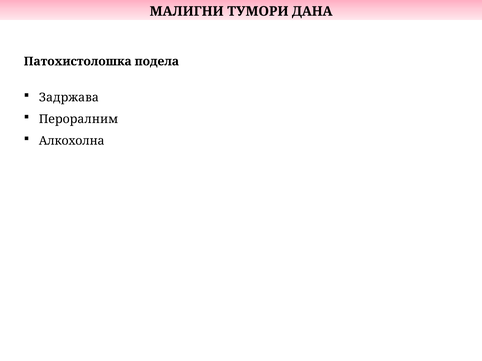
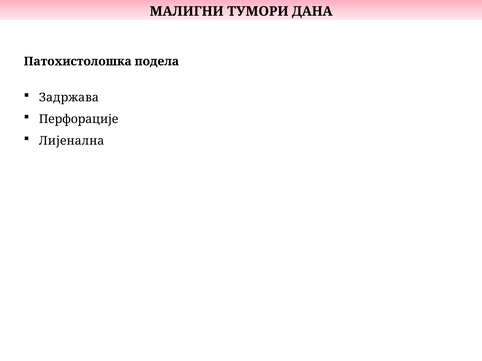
Пероралним: Пероралним -> Перфорације
Алкохолна: Алкохолна -> Лијенална
